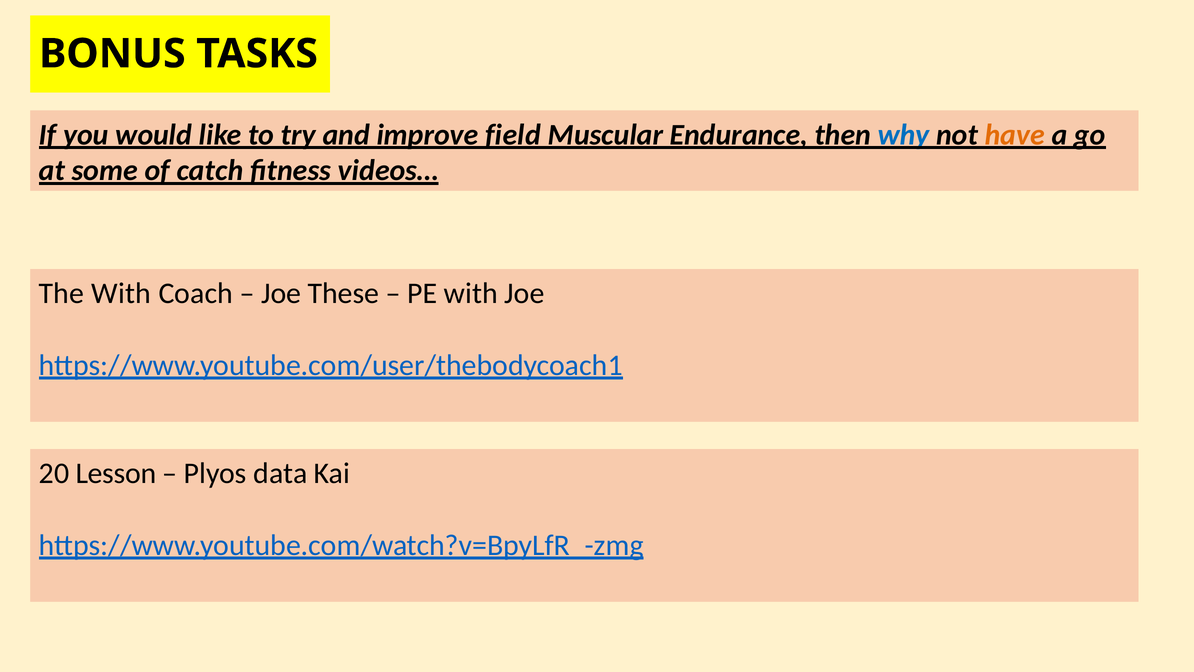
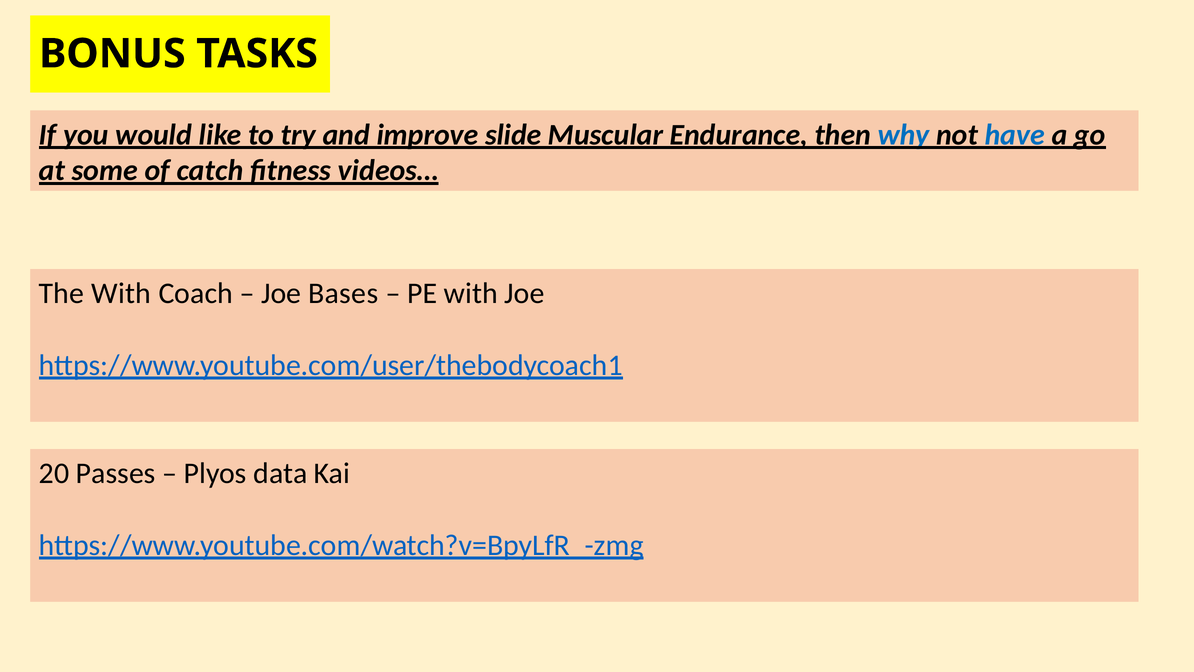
field: field -> slide
have colour: orange -> blue
These: These -> Bases
Lesson: Lesson -> Passes
